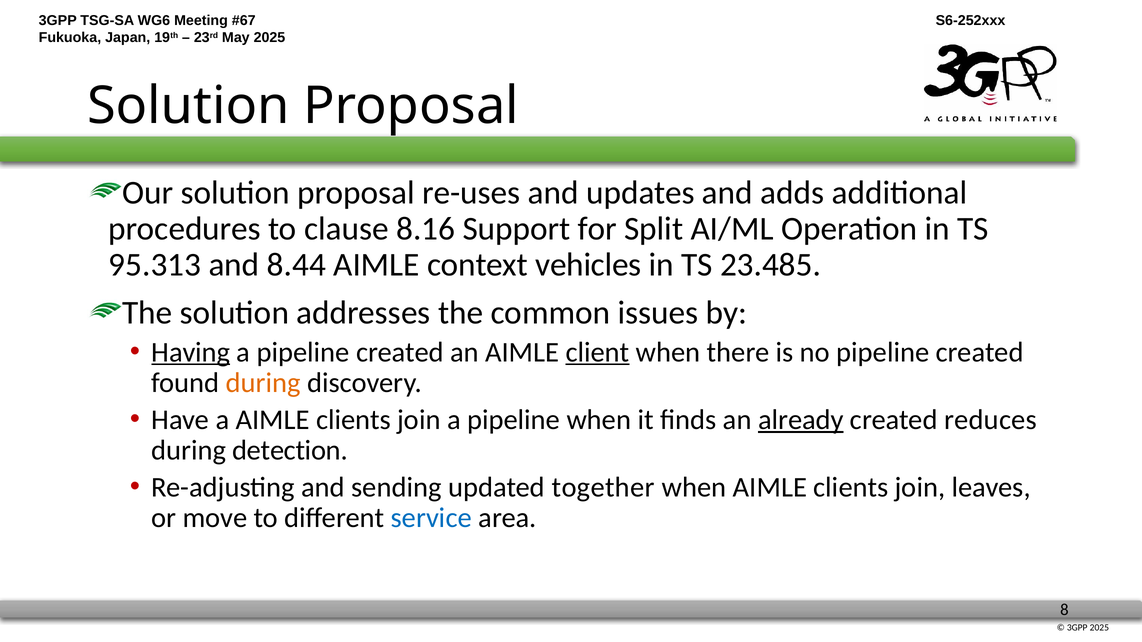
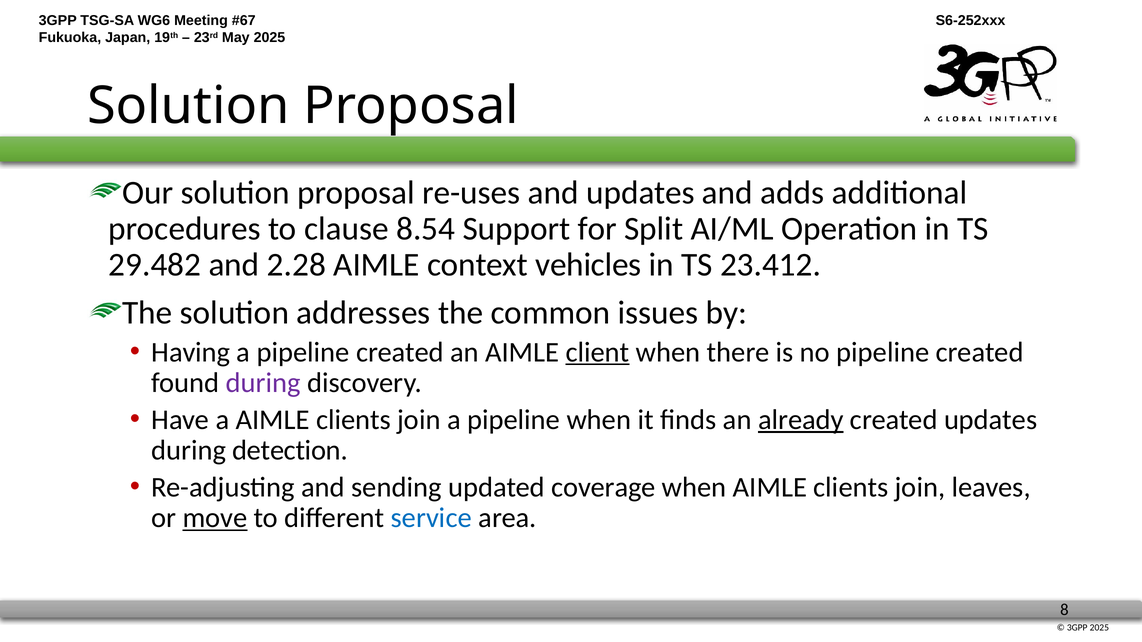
8.16: 8.16 -> 8.54
95.313: 95.313 -> 29.482
8.44: 8.44 -> 2.28
23.485: 23.485 -> 23.412
Having underline: present -> none
during at (263, 383) colour: orange -> purple
created reduces: reduces -> updates
together: together -> coverage
move underline: none -> present
